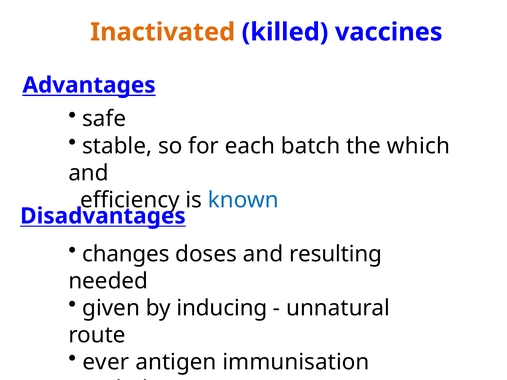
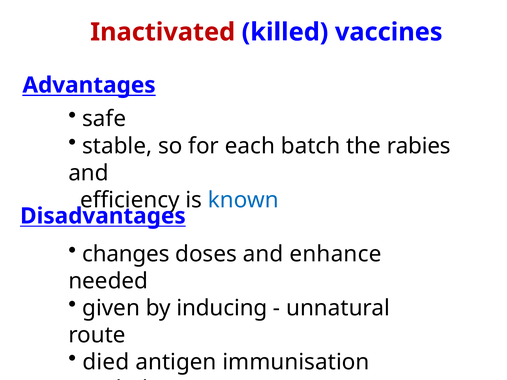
Inactivated colour: orange -> red
which: which -> rabies
resulting: resulting -> enhance
ever: ever -> died
